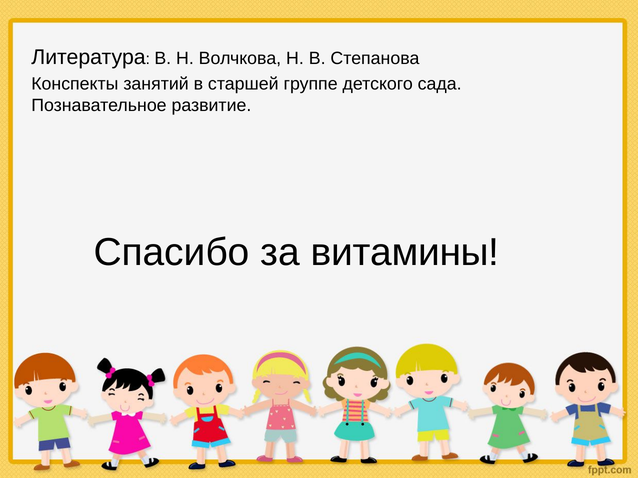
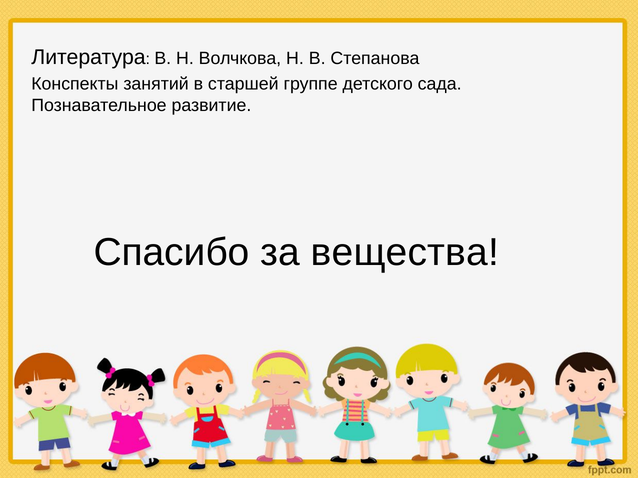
витамины: витамины -> вещества
